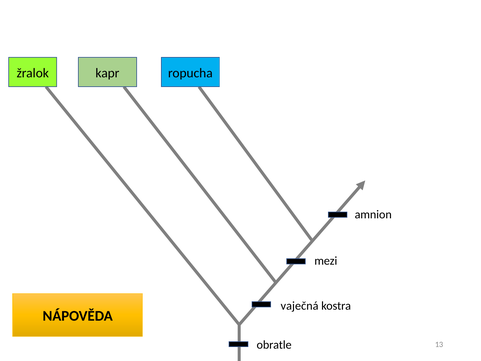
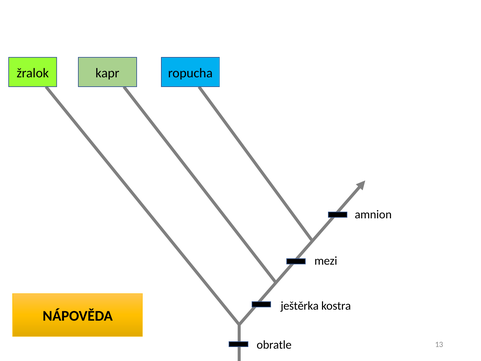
vaječná: vaječná -> ještěrka
